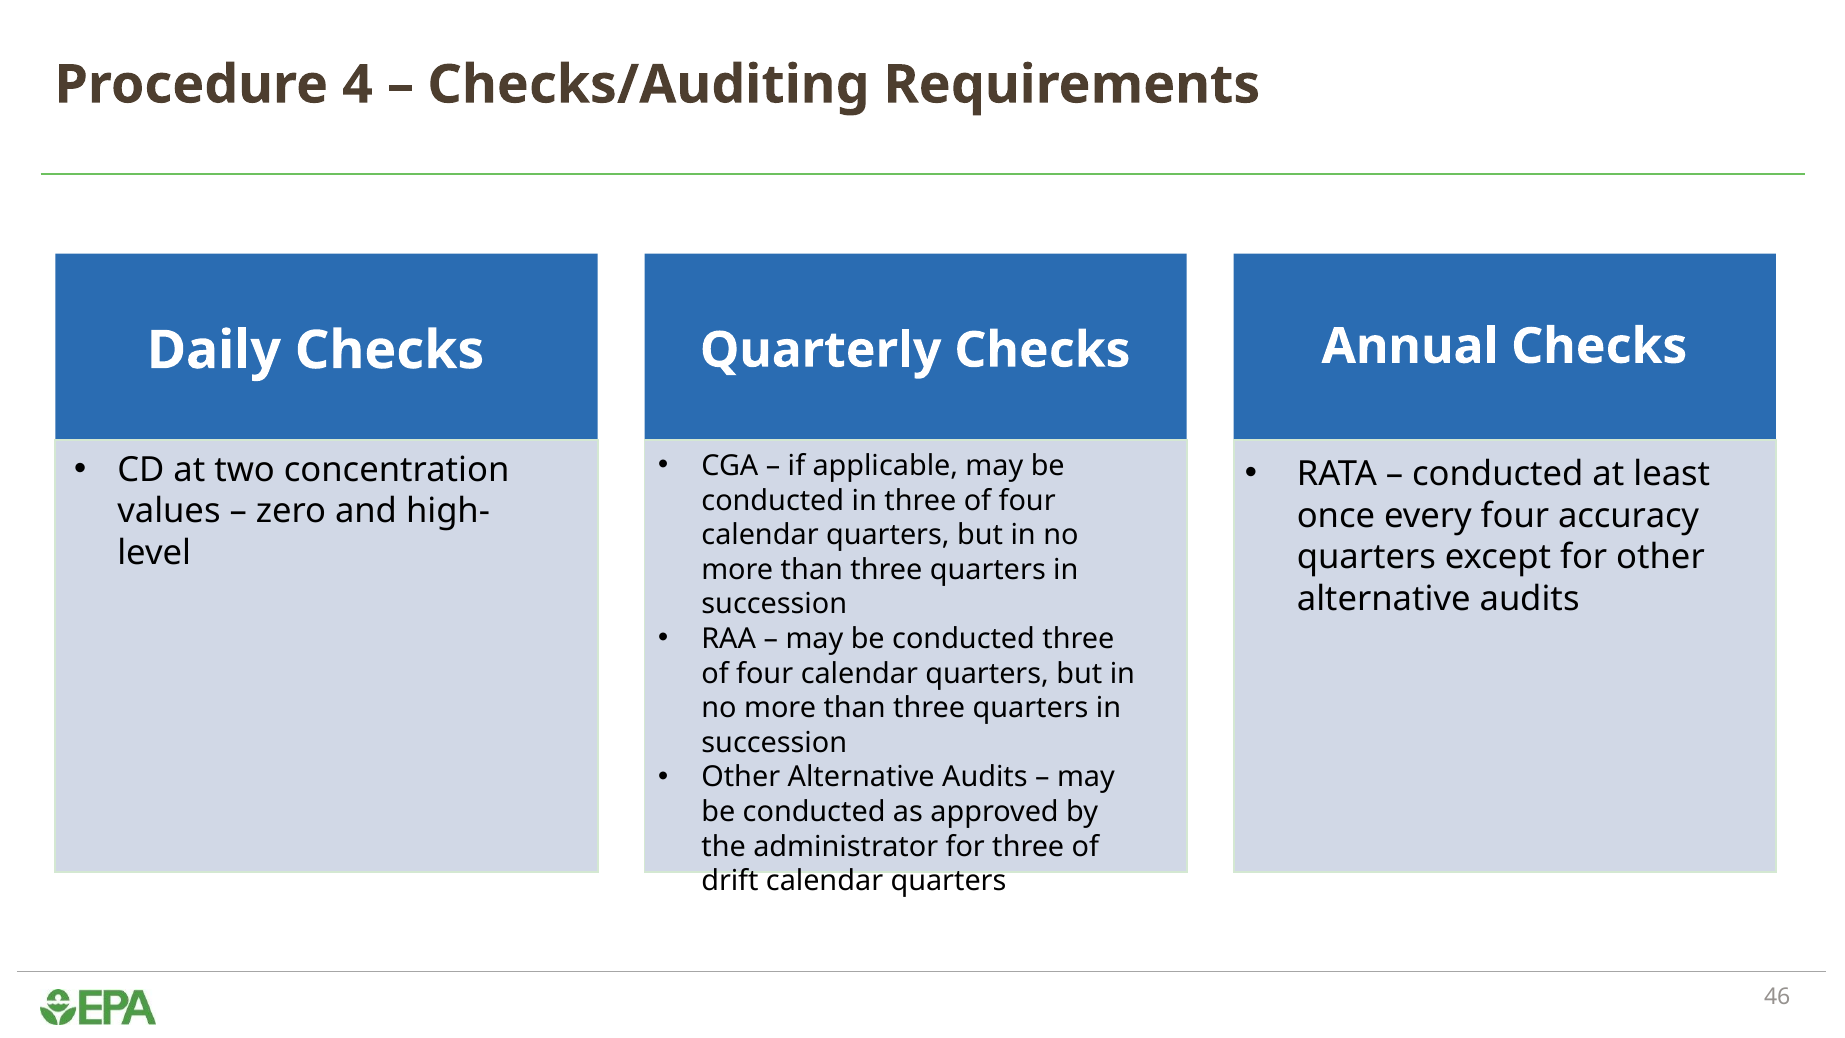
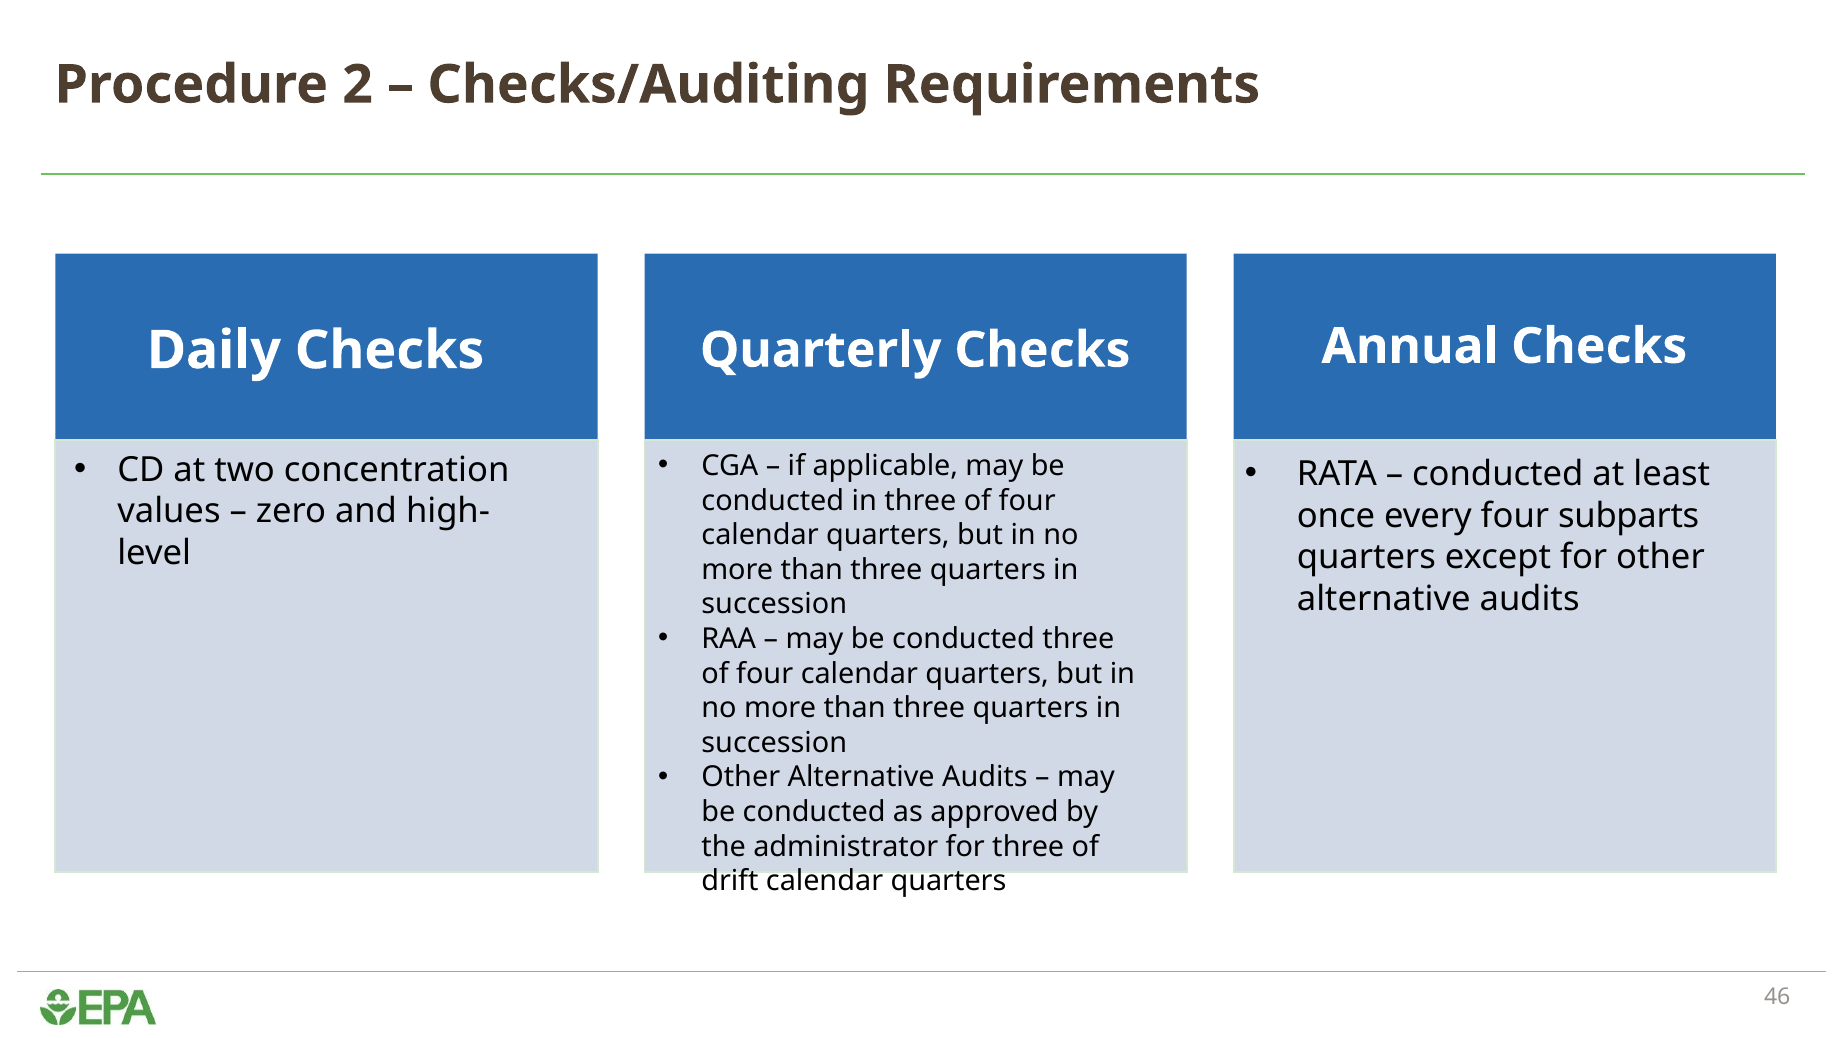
4: 4 -> 2
accuracy: accuracy -> subparts
